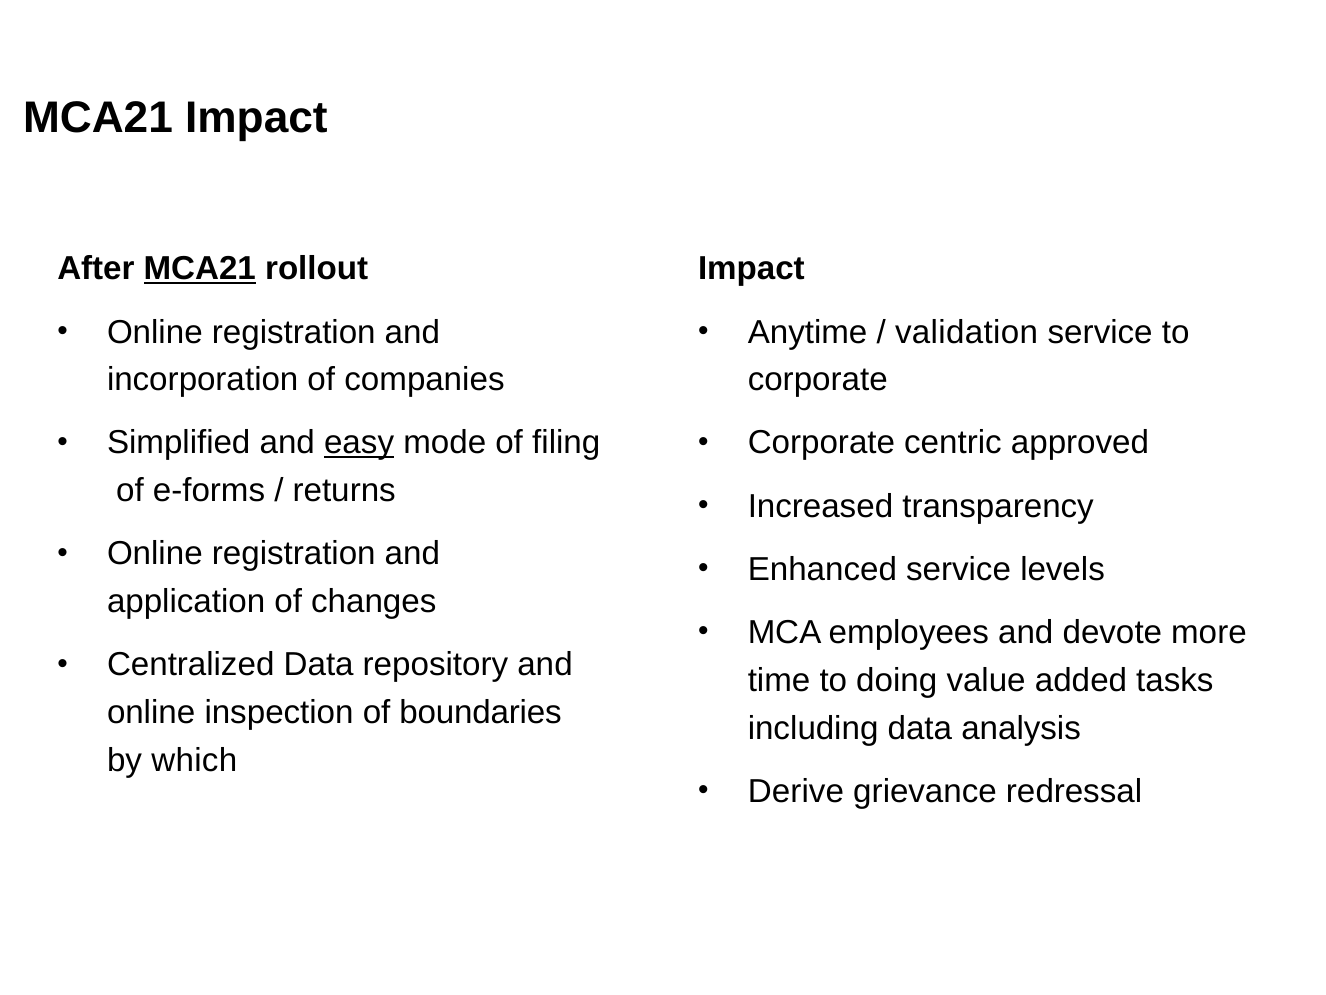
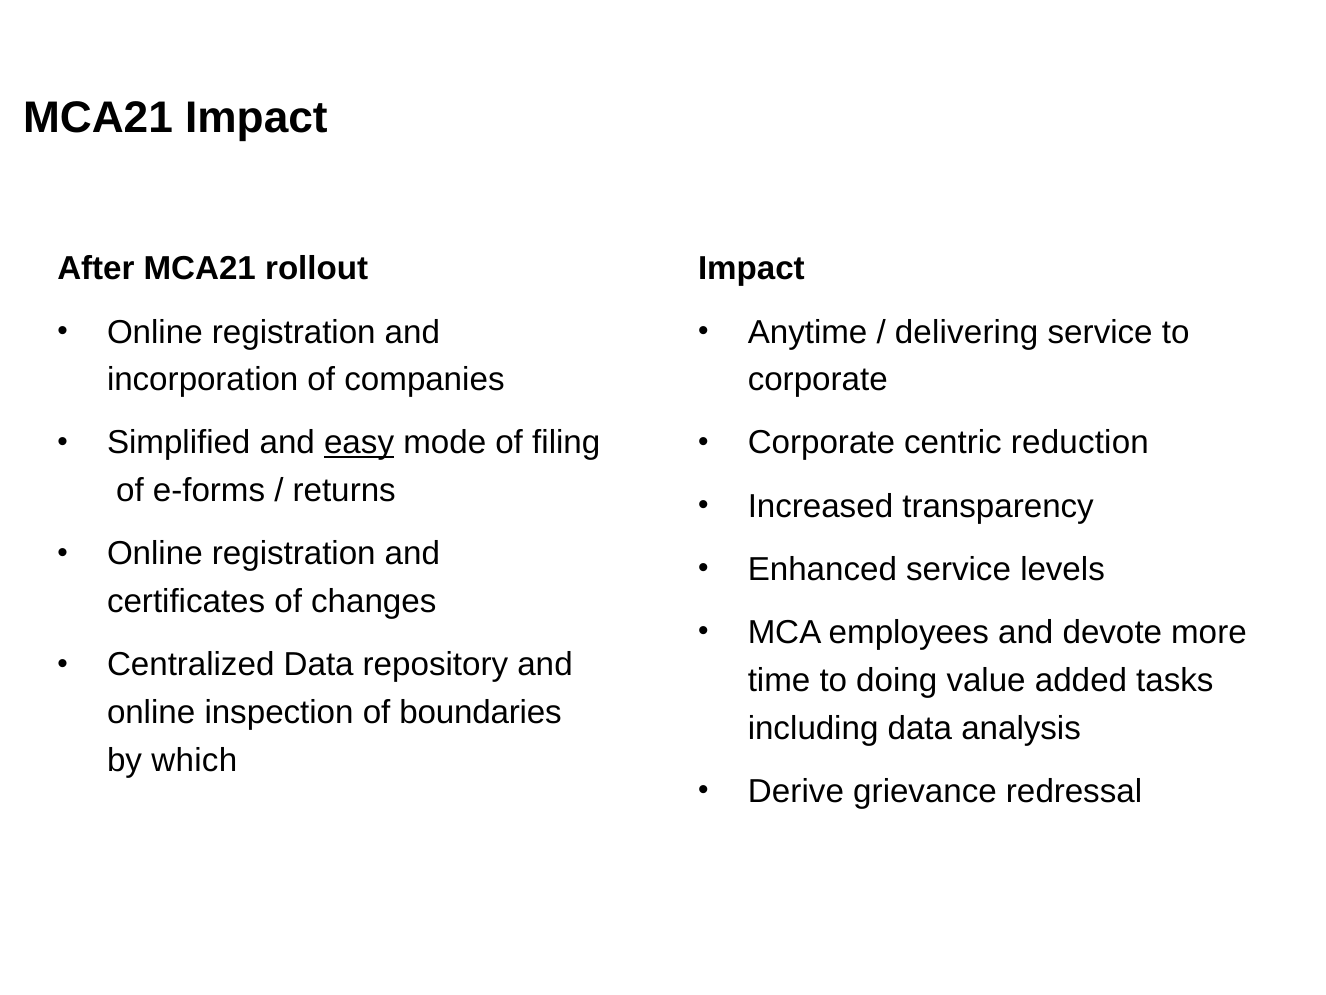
MCA21 at (200, 269) underline: present -> none
validation: validation -> delivering
approved: approved -> reduction
application: application -> certificates
